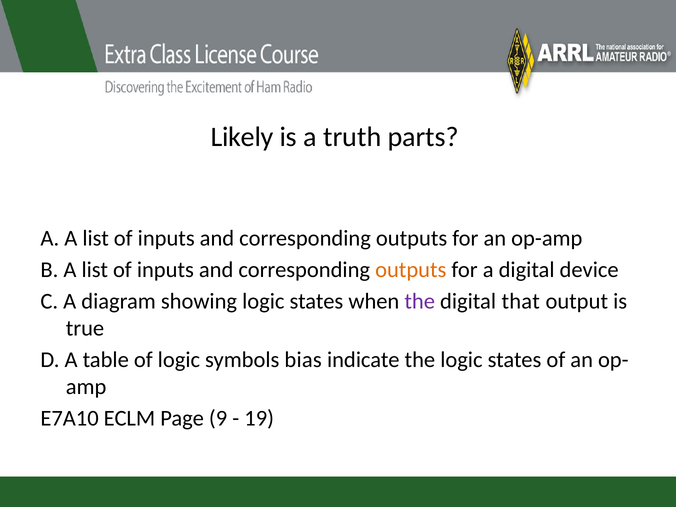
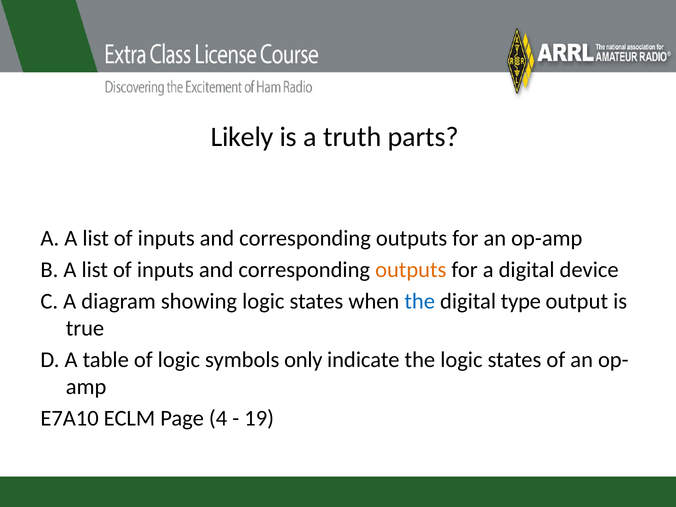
the at (420, 301) colour: purple -> blue
that: that -> type
bias: bias -> only
9: 9 -> 4
